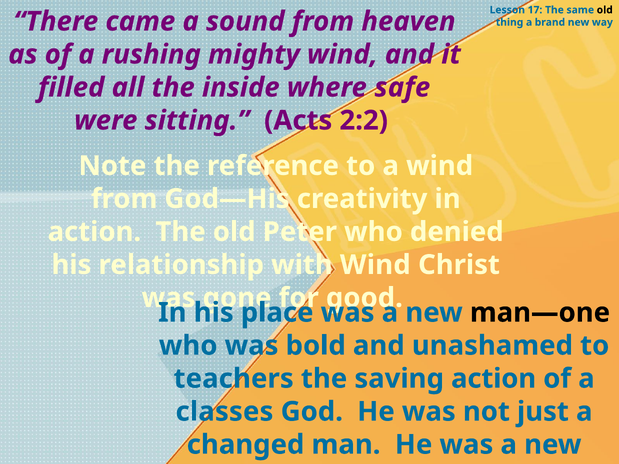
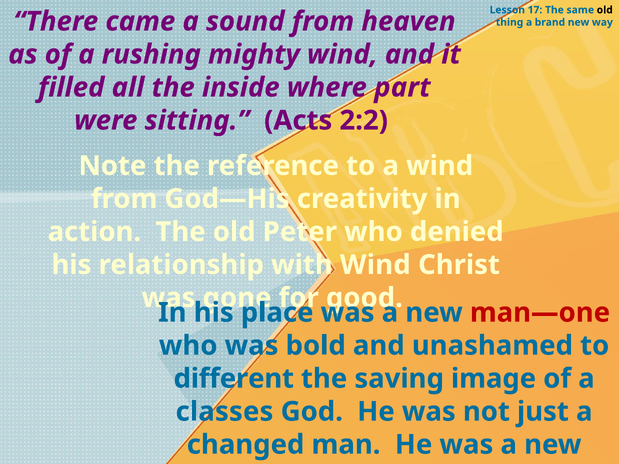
safe: safe -> part
man—one colour: black -> red
teachers: teachers -> different
saving action: action -> image
